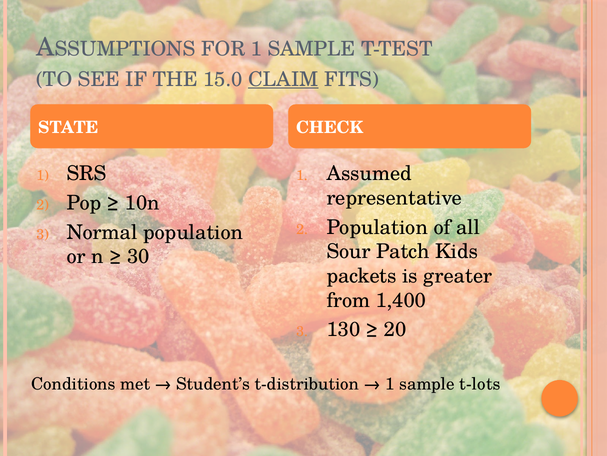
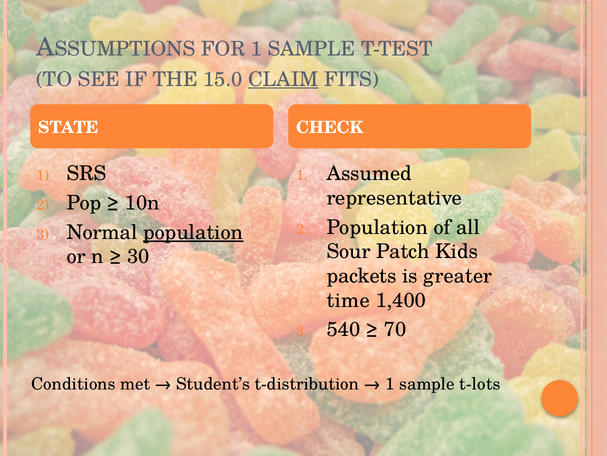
population at (193, 232) underline: none -> present
from: from -> time
130: 130 -> 540
20: 20 -> 70
